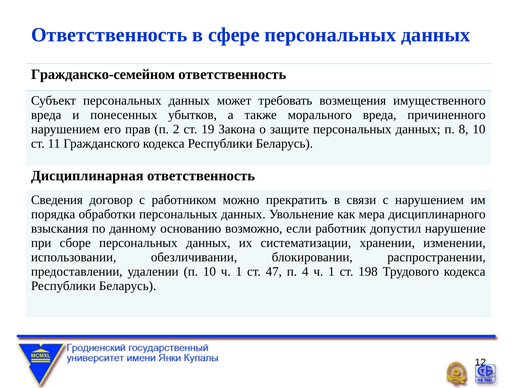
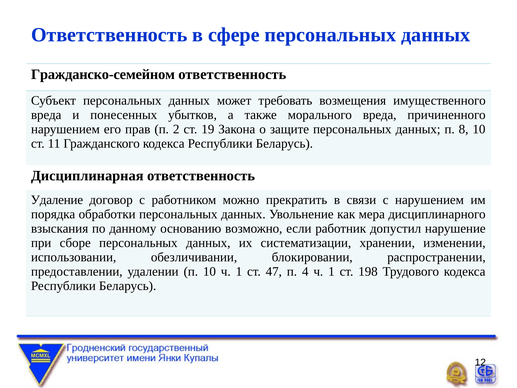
Сведения: Сведения -> Удаление
